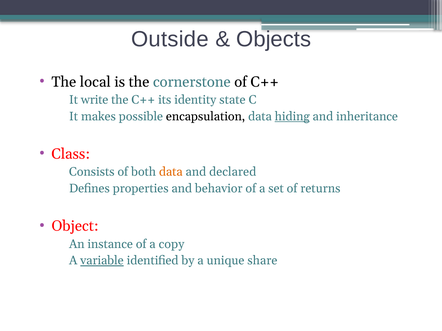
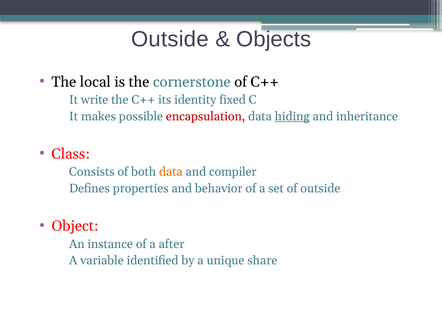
state: state -> fixed
encapsulation colour: black -> red
declared: declared -> compiler
of returns: returns -> outside
copy: copy -> after
variable underline: present -> none
